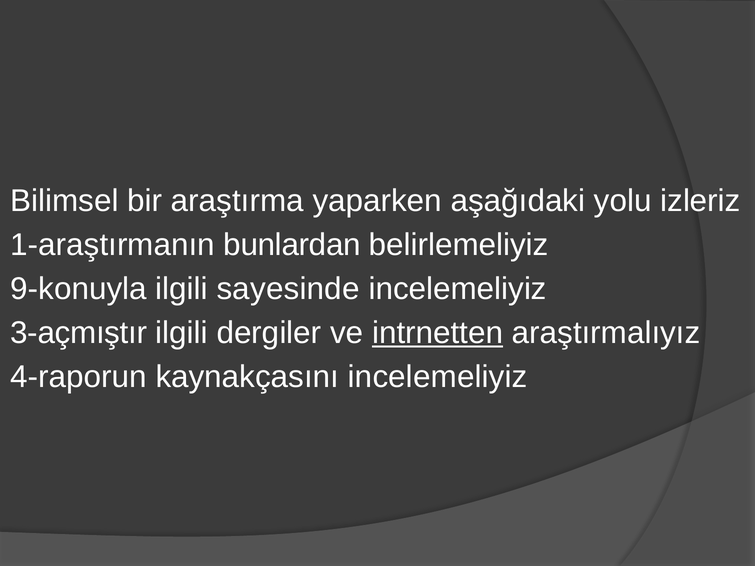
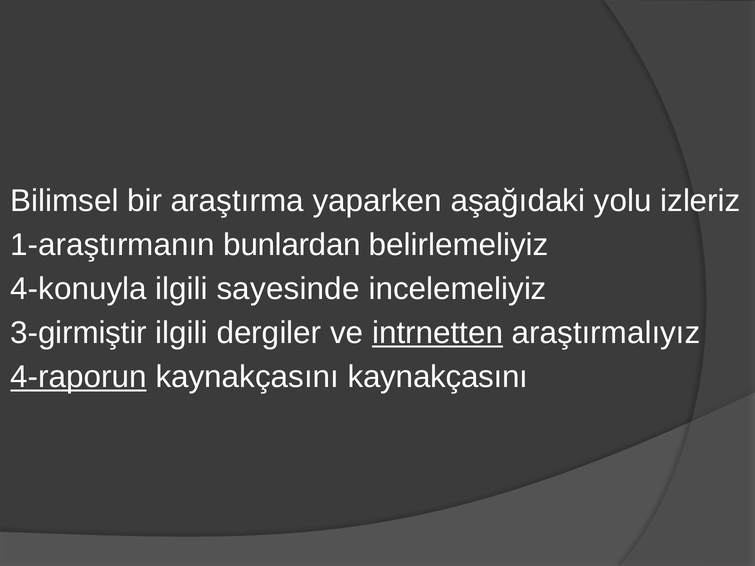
9-konuyla: 9-konuyla -> 4-konuyla
3-açmıştır: 3-açmıştır -> 3-girmiştir
4-raporun underline: none -> present
kaynakçasını incelemeliyiz: incelemeliyiz -> kaynakçasını
